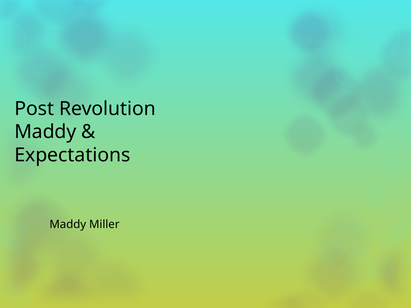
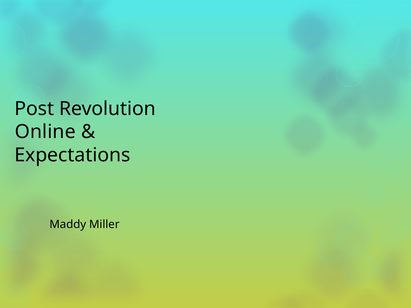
Maddy at (45, 132): Maddy -> Online
